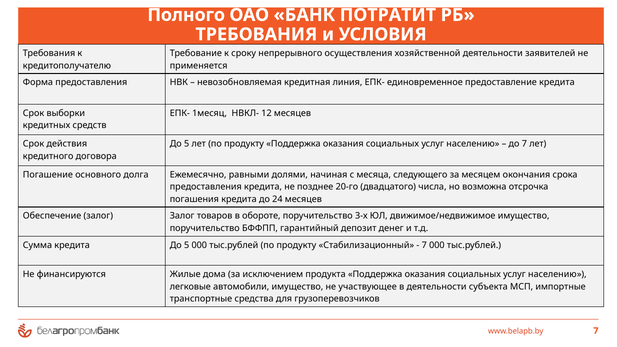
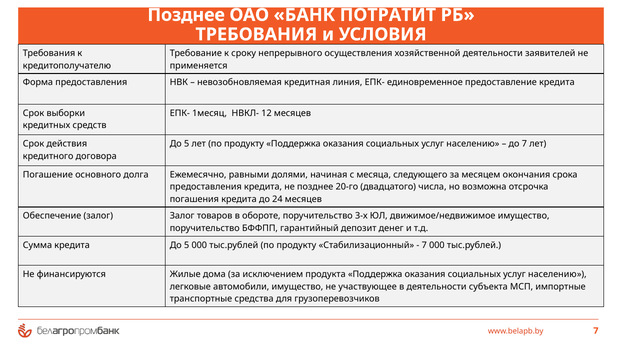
Полного at (186, 15): Полного -> Позднее
